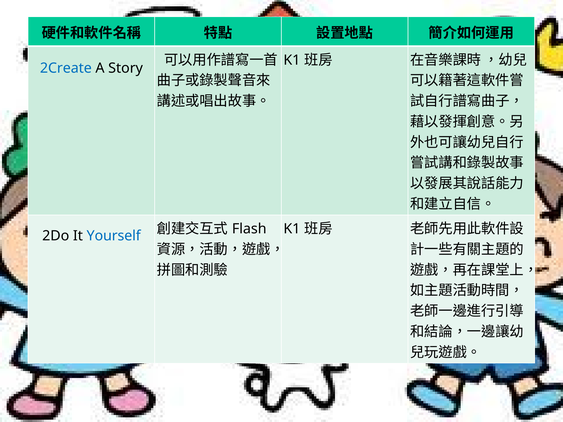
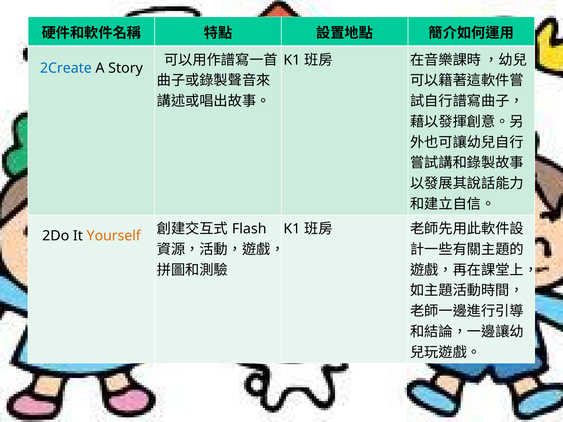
Yourself colour: blue -> orange
